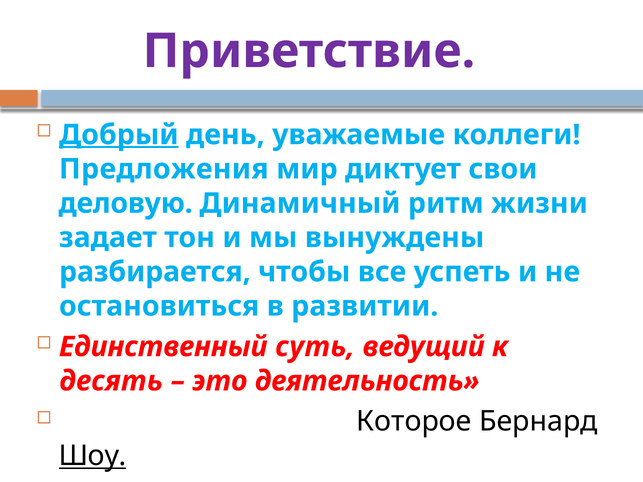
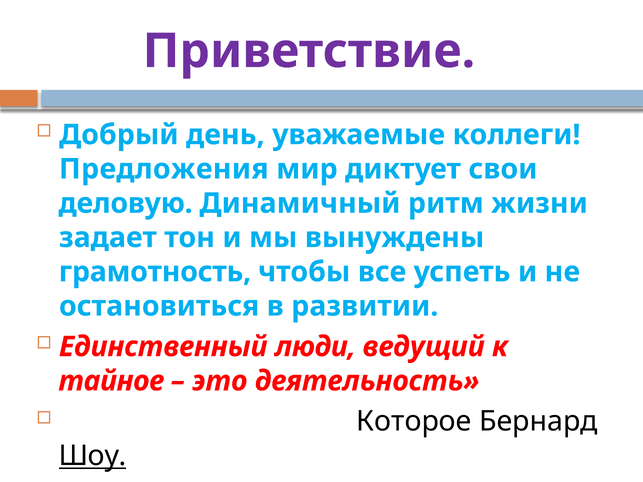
Добрый underline: present -> none
разбирается: разбирается -> грамотность
суть: суть -> люди
десять: десять -> тайное
